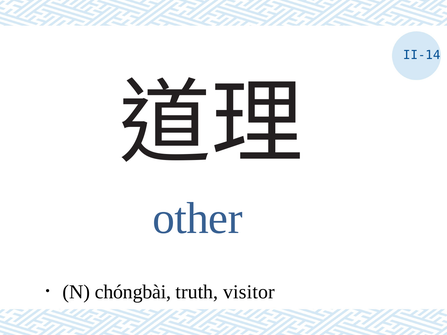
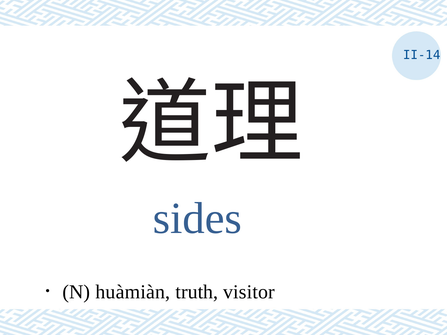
other: other -> sides
chóngbài: chóngbài -> huàmiàn
